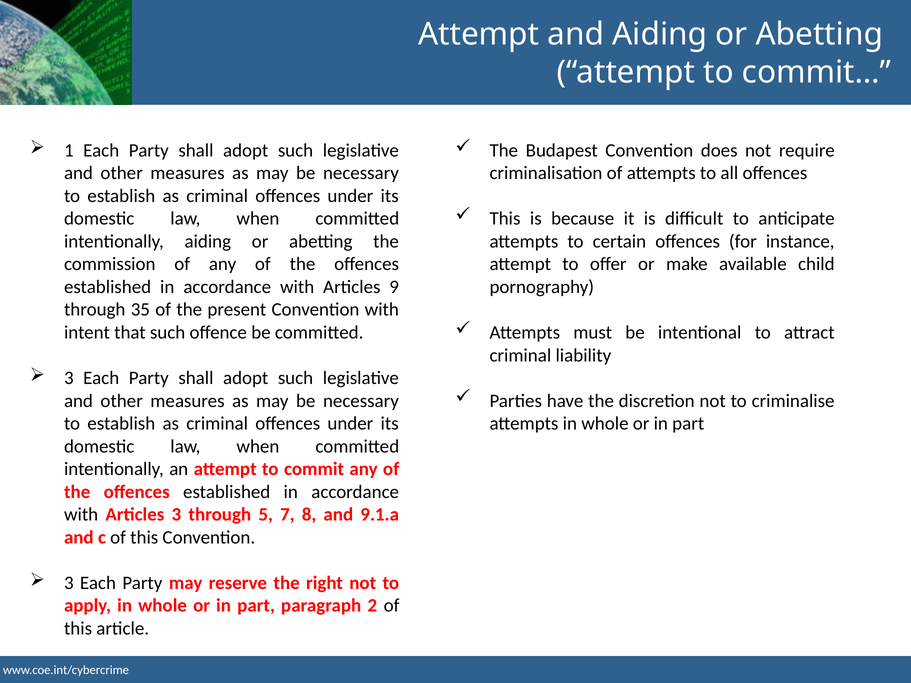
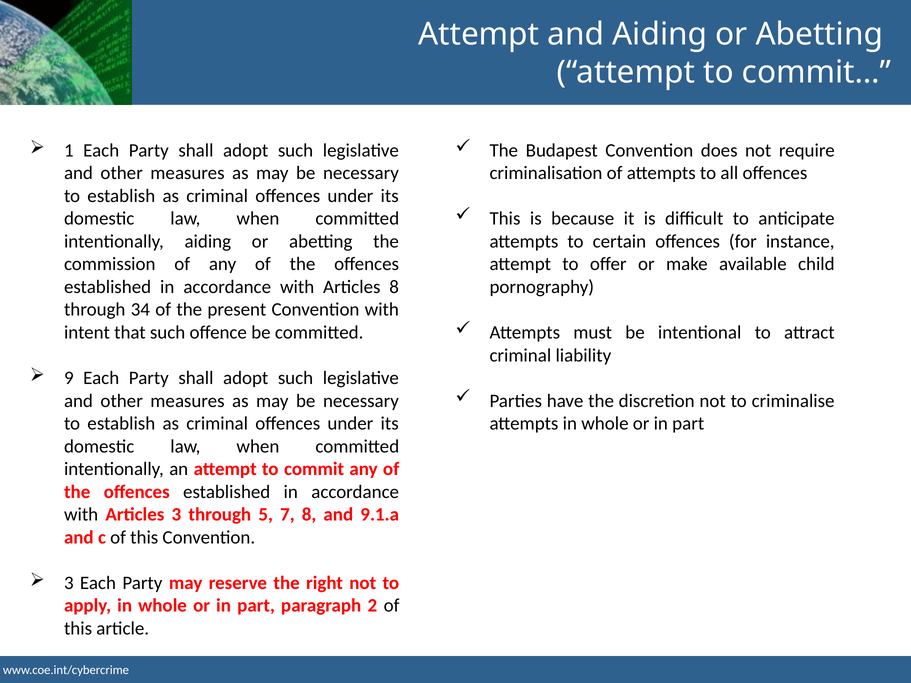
Articles 9: 9 -> 8
35: 35 -> 34
3 at (69, 378): 3 -> 9
